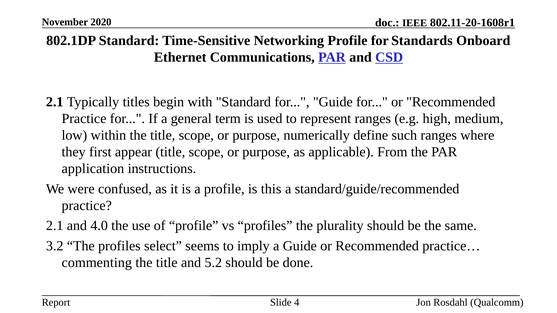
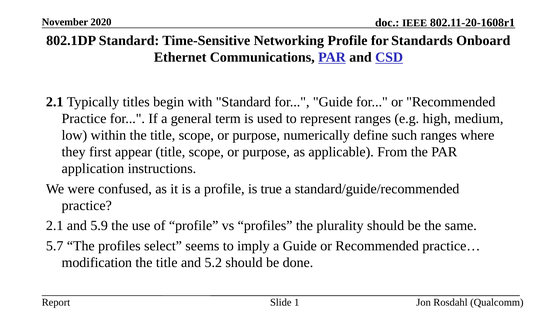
this: this -> true
4.0: 4.0 -> 5.9
3.2: 3.2 -> 5.7
commenting: commenting -> modification
4: 4 -> 1
